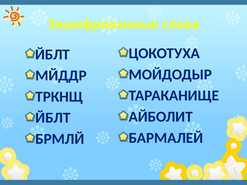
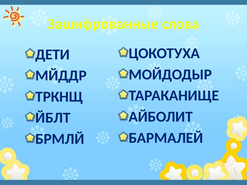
ЙБЛТ at (52, 55): ЙБЛТ -> ДЕТИ
